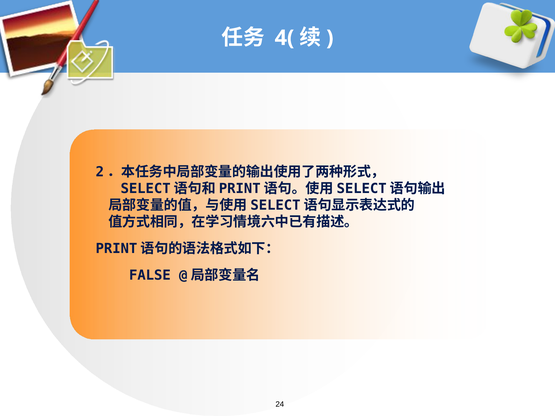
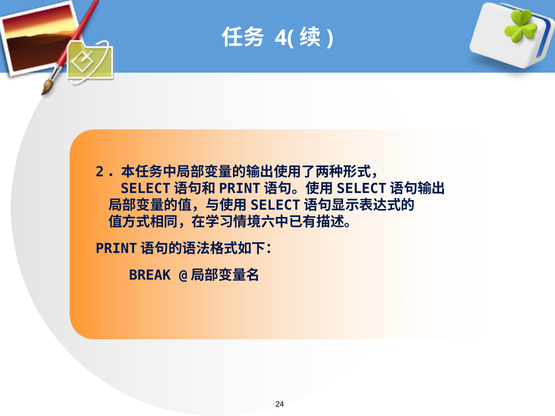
FALSE: FALSE -> BREAK
